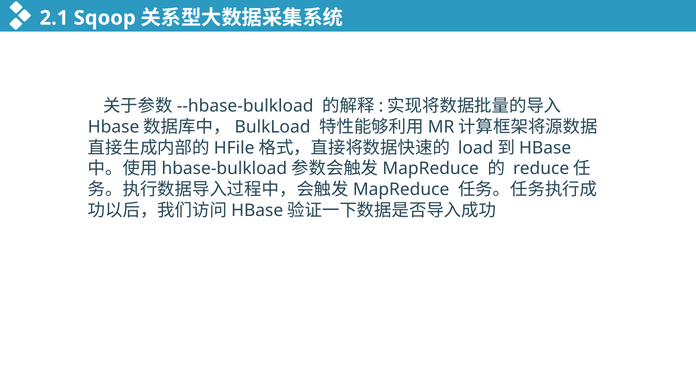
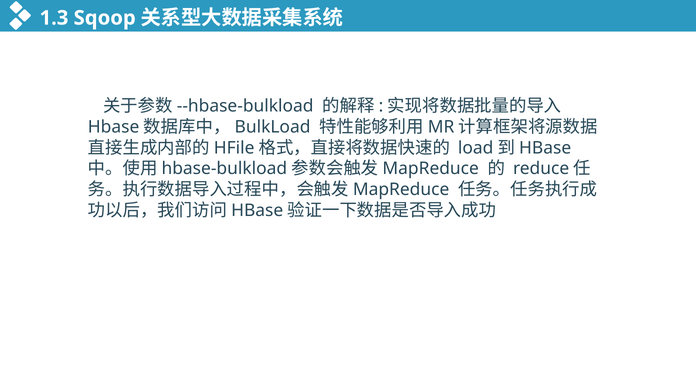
2.1: 2.1 -> 1.3
